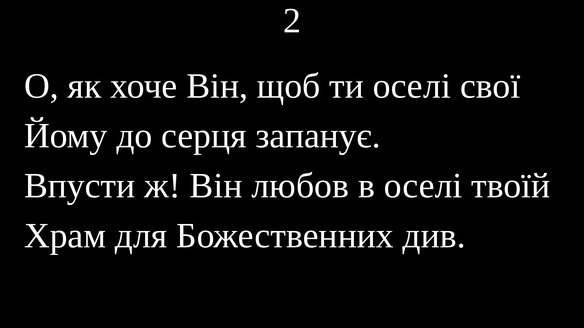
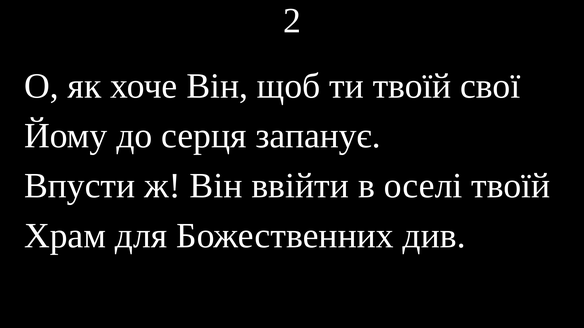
ти оселі: оселі -> твоїй
любов: любов -> ввійти
